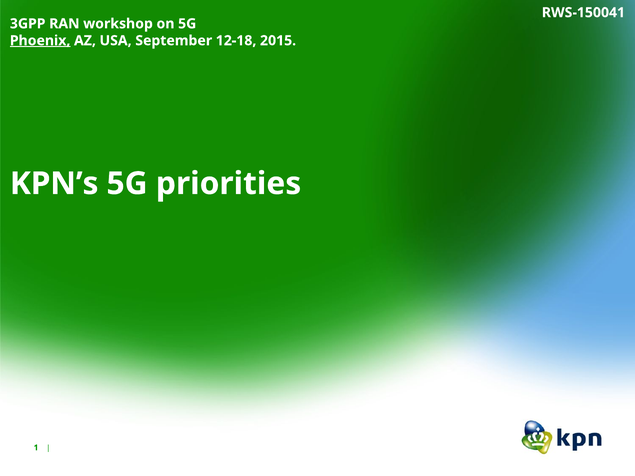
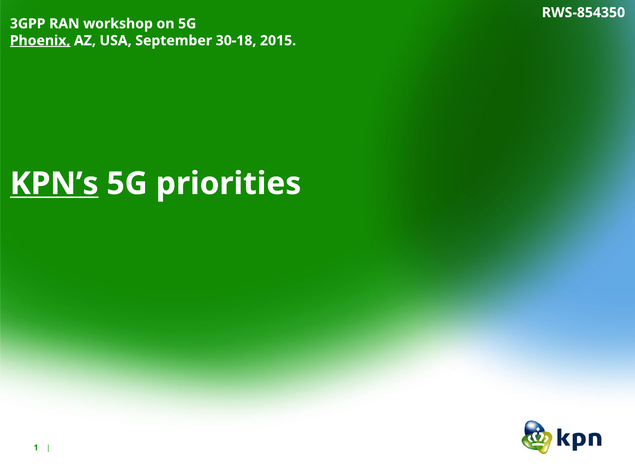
RWS-150041: RWS-150041 -> RWS-854350
12-18: 12-18 -> 30-18
KPN’s underline: none -> present
